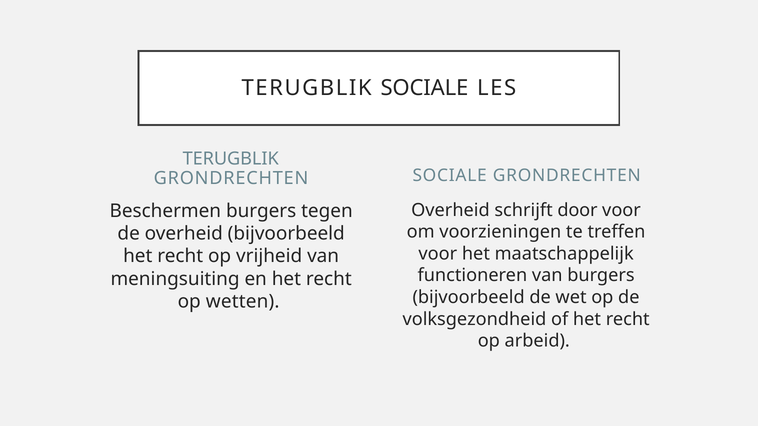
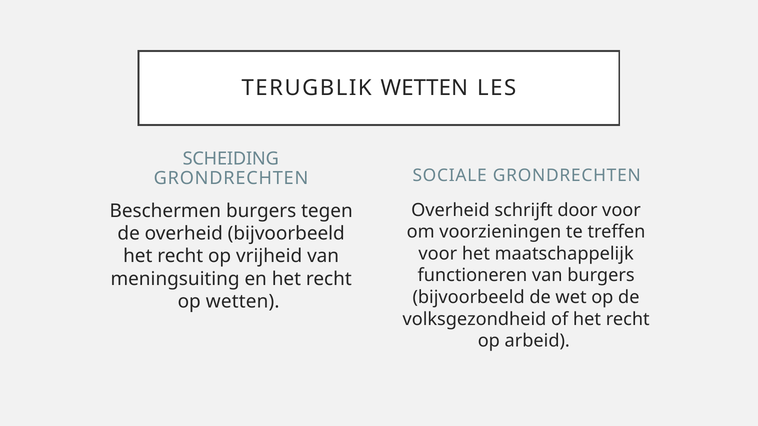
TERUGBLIK SOCIALE: SOCIALE -> WETTEN
TERUGBLIK at (231, 159): TERUGBLIK -> SCHEIDING
